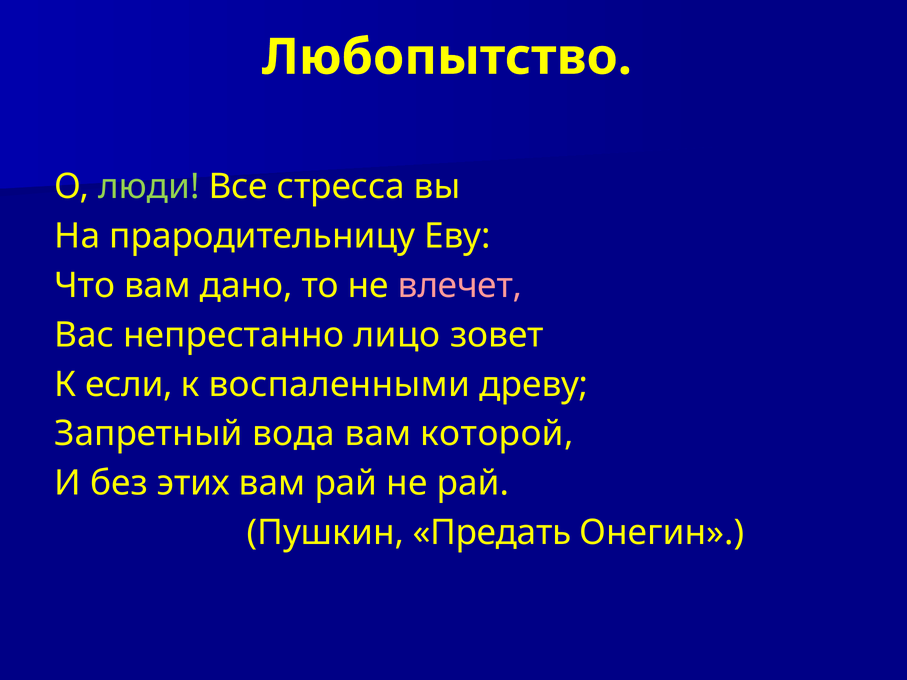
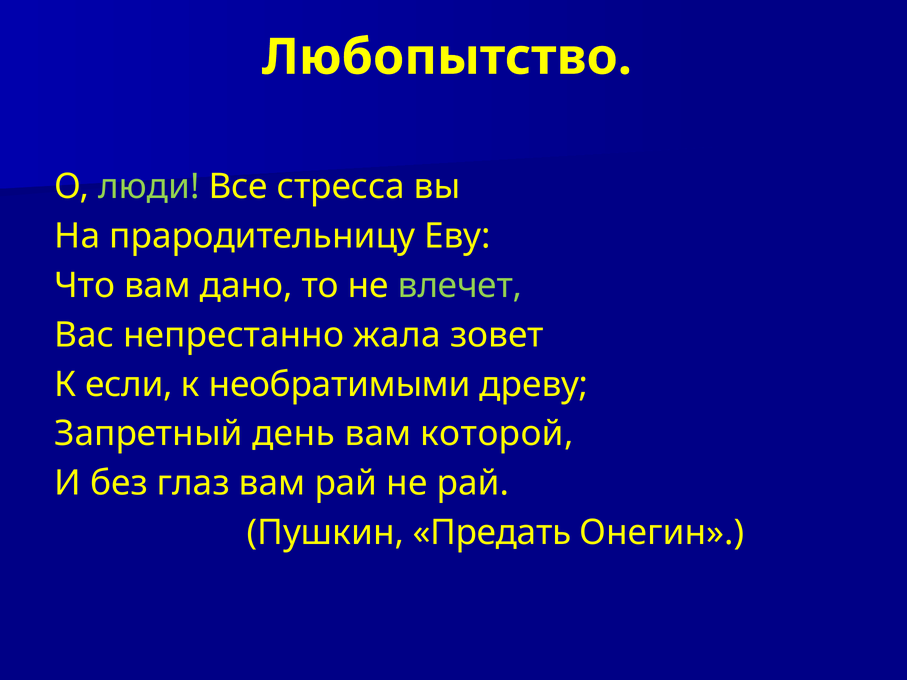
влечет colour: pink -> light green
лицо: лицо -> жала
воспаленными: воспаленными -> необратимыми
вода: вода -> день
этих: этих -> глаз
